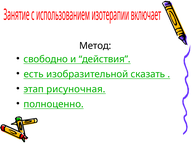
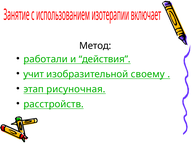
свободно: свободно -> работали
есть: есть -> учит
сказать: сказать -> своему
полноценно: полноценно -> расстройств
